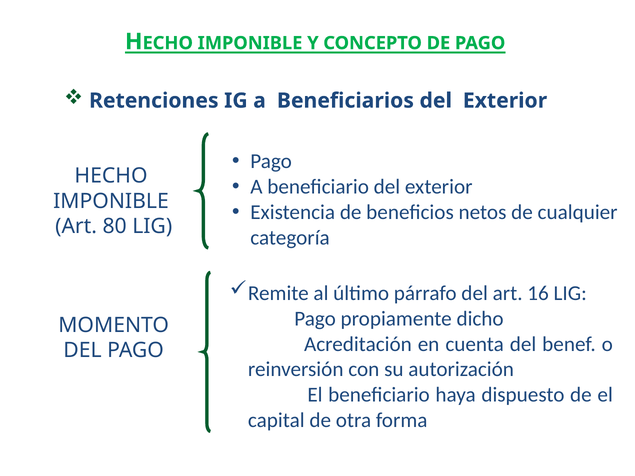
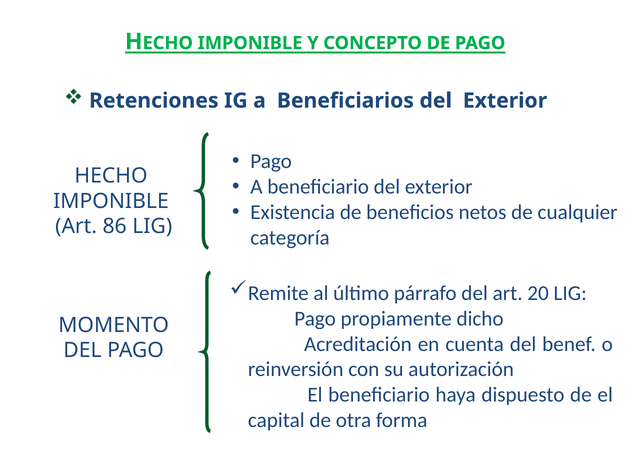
80: 80 -> 86
16: 16 -> 20
